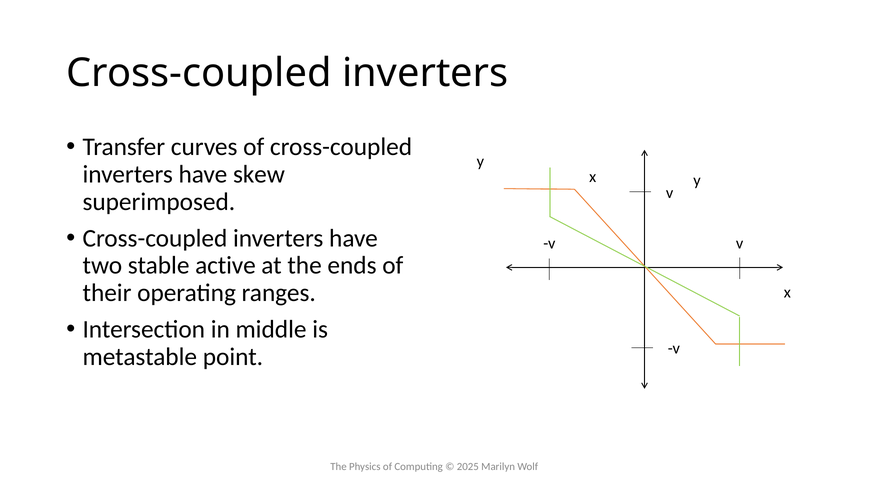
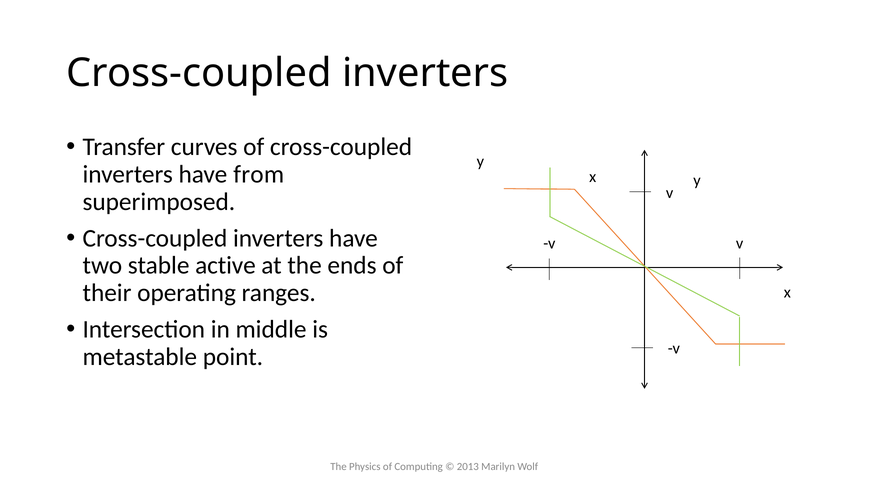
skew: skew -> from
2025: 2025 -> 2013
